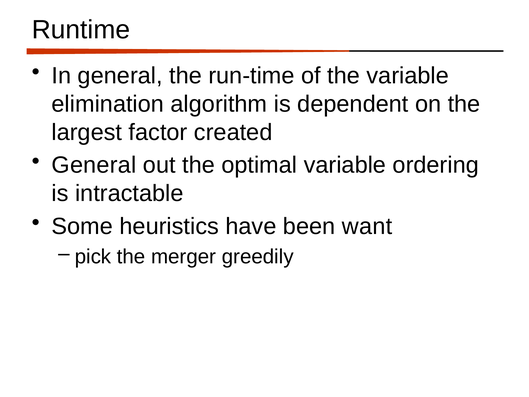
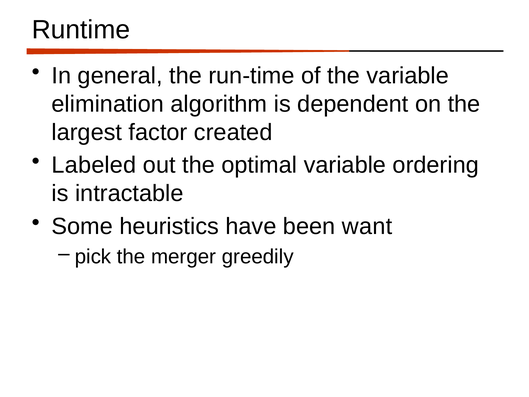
General at (94, 165): General -> Labeled
